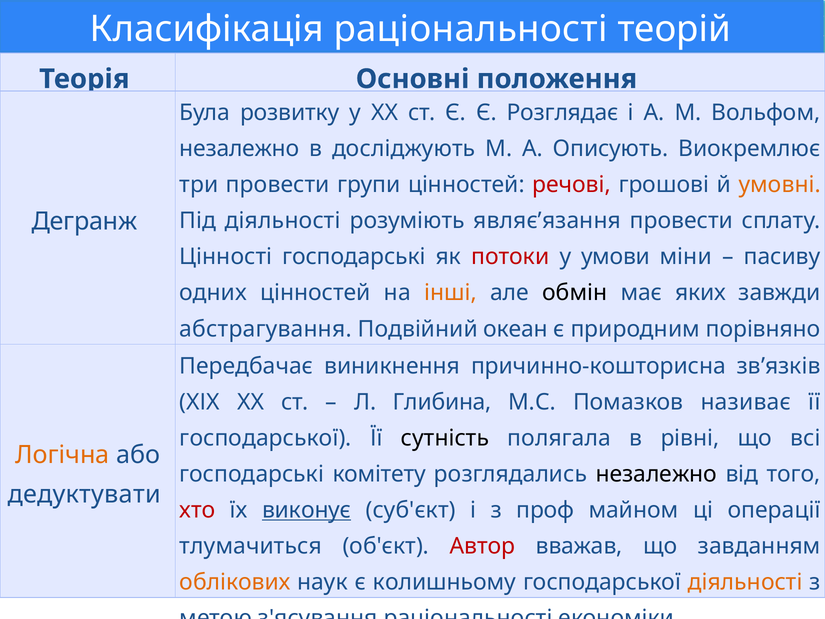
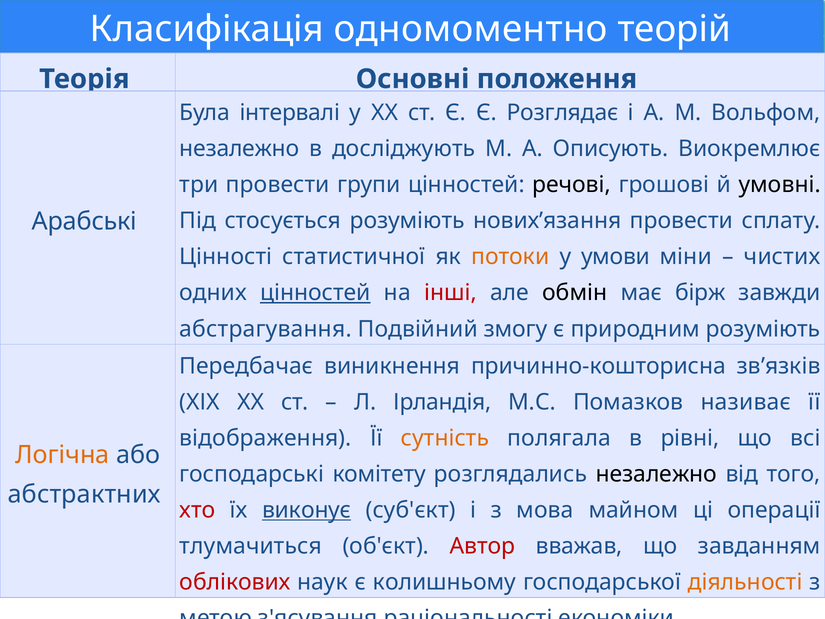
Класифікація раціональності: раціональності -> одномоментно
розвитку: розвитку -> інтервалі
речові colour: red -> black
умовні colour: orange -> black
Під діяльності: діяльності -> стосується
являє’язання: являє’язання -> нових’язання
Дегранж: Дегранж -> Арабські
Цінності господарські: господарські -> статистичної
потоки colour: red -> orange
пасиву: пасиву -> чистих
цінностей at (315, 293) underline: none -> present
інші colour: orange -> red
яких: яких -> бірж
океан: океан -> змогу
природним порівняно: порівняно -> розуміють
Глибина: Глибина -> Ірландія
господарської at (266, 438): господарської -> відображення
сутність colour: black -> orange
дедуктувати: дедуктувати -> абстрактних
проф: проф -> мова
облікових colour: orange -> red
